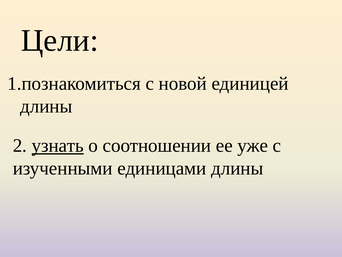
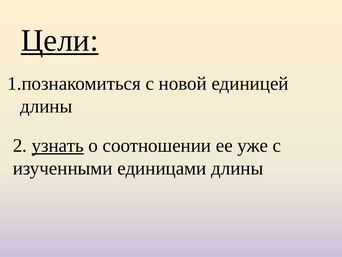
Цели underline: none -> present
